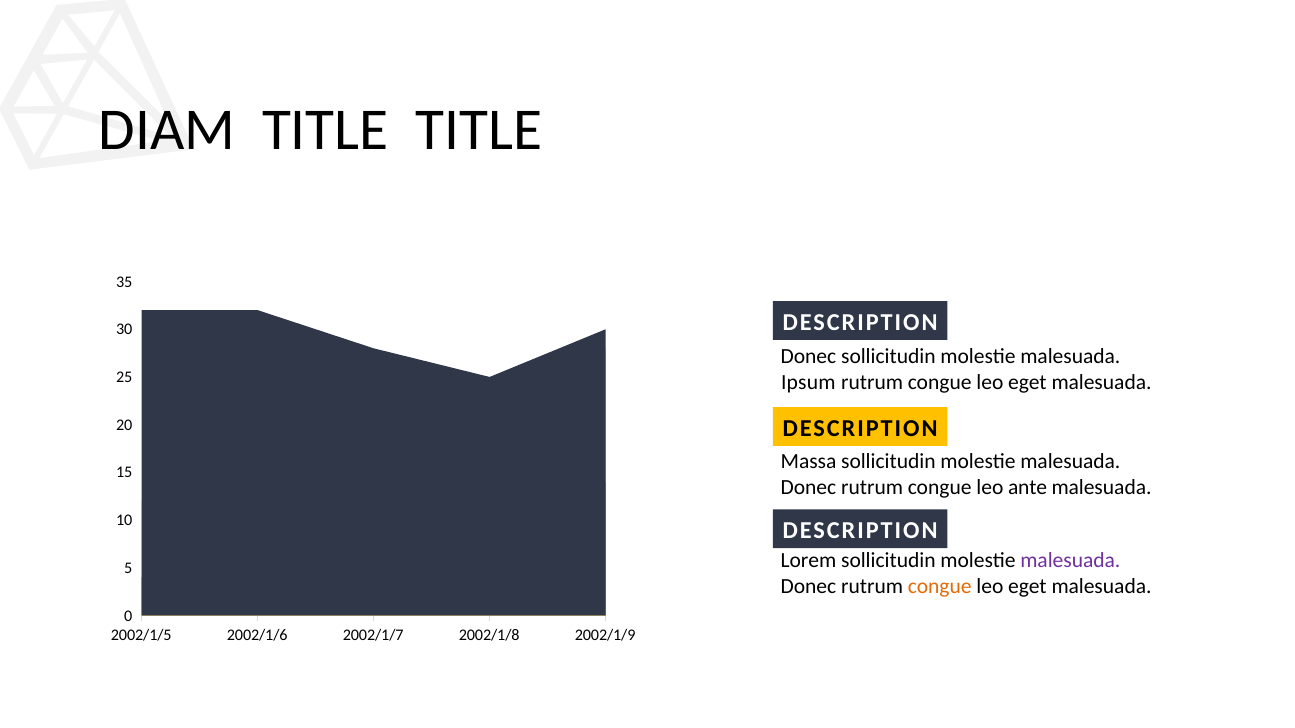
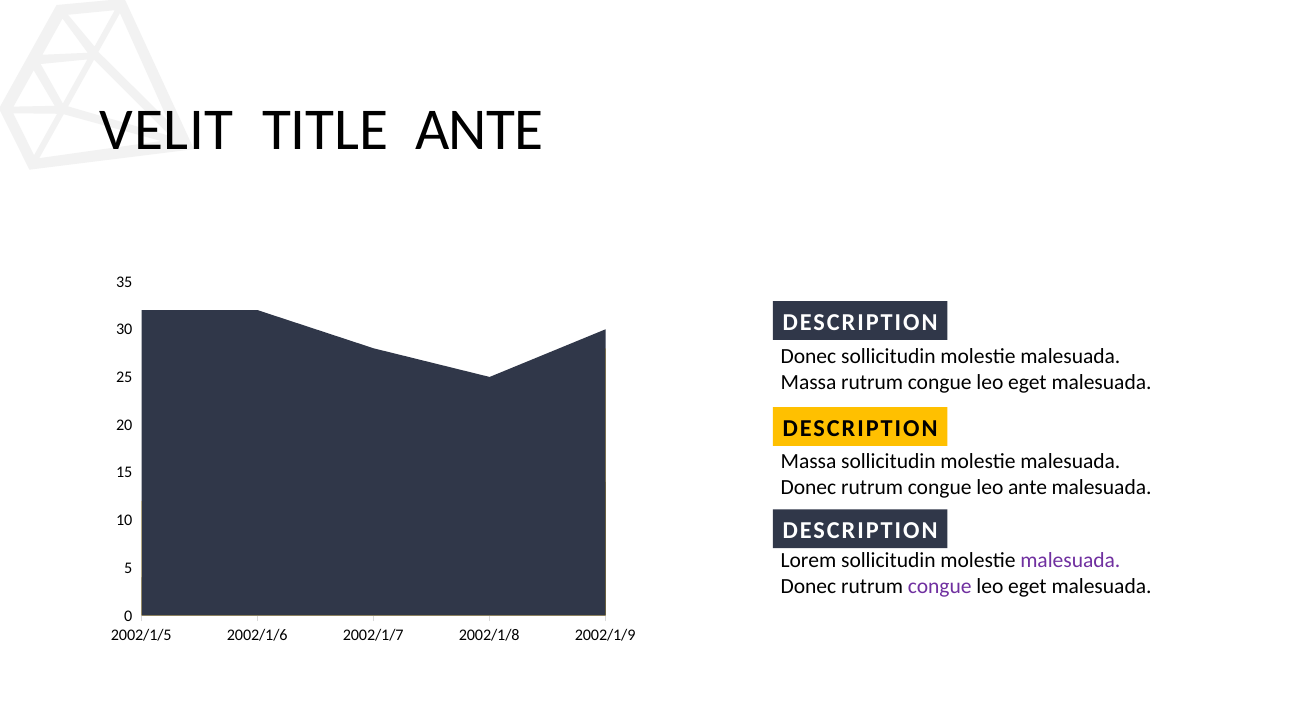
DIAM: DIAM -> VELIT
TITLE TITLE: TITLE -> ANTE
Ipsum at (808, 383): Ipsum -> Massa
congue at (940, 587) colour: orange -> purple
